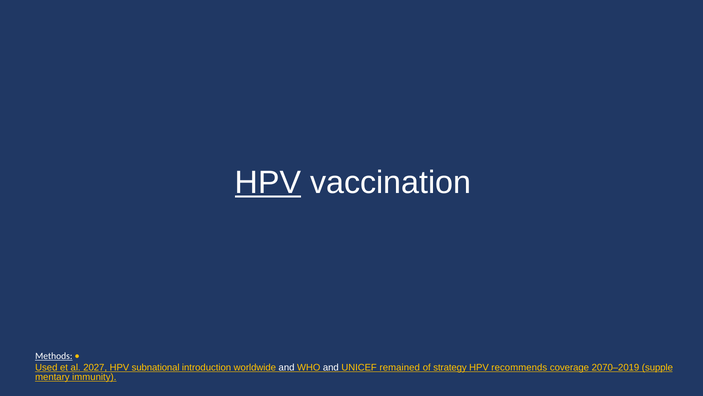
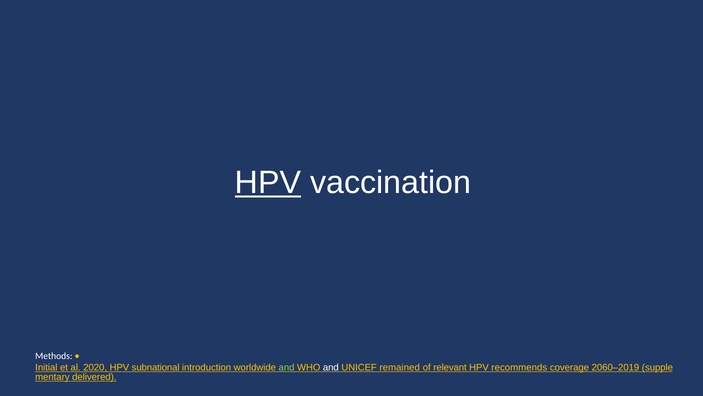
Methods underline: present -> none
Used: Used -> Initial
2027: 2027 -> 2020
and at (287, 367) colour: white -> light green
strategy: strategy -> relevant
2070–2019: 2070–2019 -> 2060–2019
immunity: immunity -> delivered
